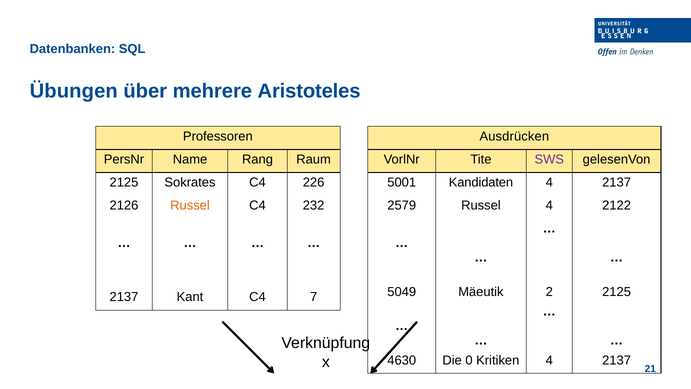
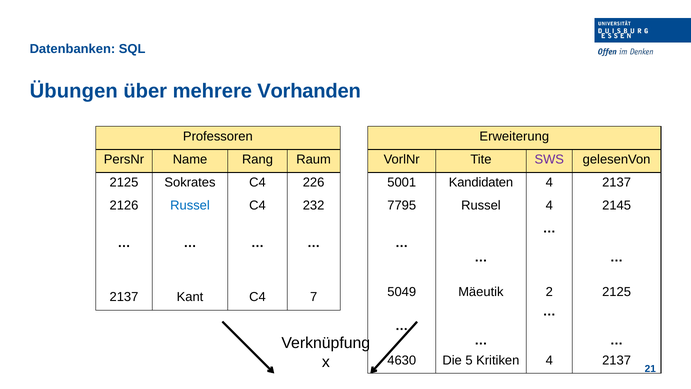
Aristoteles: Aristoteles -> Vorhanden
Ausdrücken: Ausdrücken -> Erweiterung
Russel at (190, 205) colour: orange -> blue
2579: 2579 -> 7795
2122: 2122 -> 2145
0: 0 -> 5
